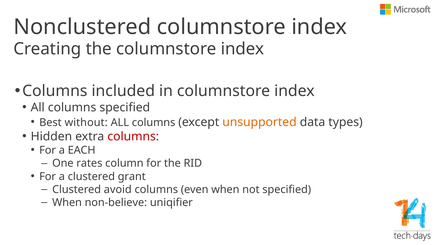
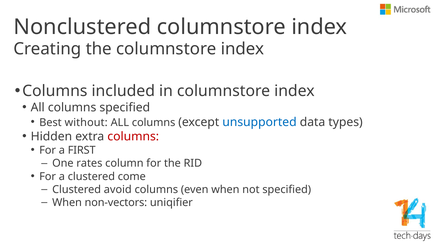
unsupported colour: orange -> blue
EACH: EACH -> FIRST
grant: grant -> come
non-believe: non-believe -> non-vectors
